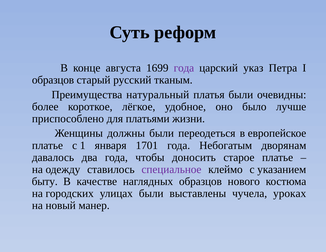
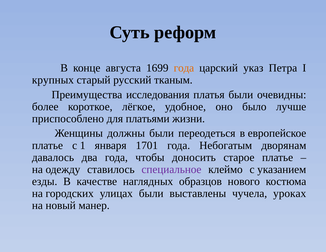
года at (184, 68) colour: purple -> orange
образцов at (53, 80): образцов -> крупных
натуральный: натуральный -> исследования
быту: быту -> езды
